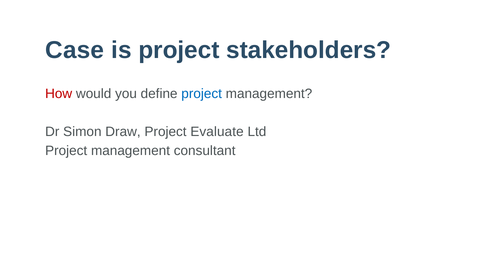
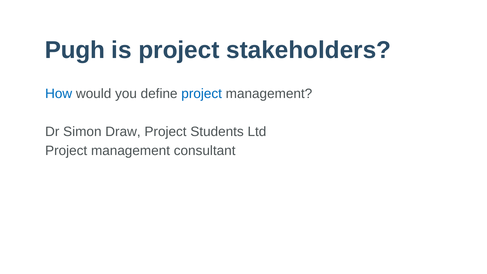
Case: Case -> Pugh
How colour: red -> blue
Evaluate: Evaluate -> Students
